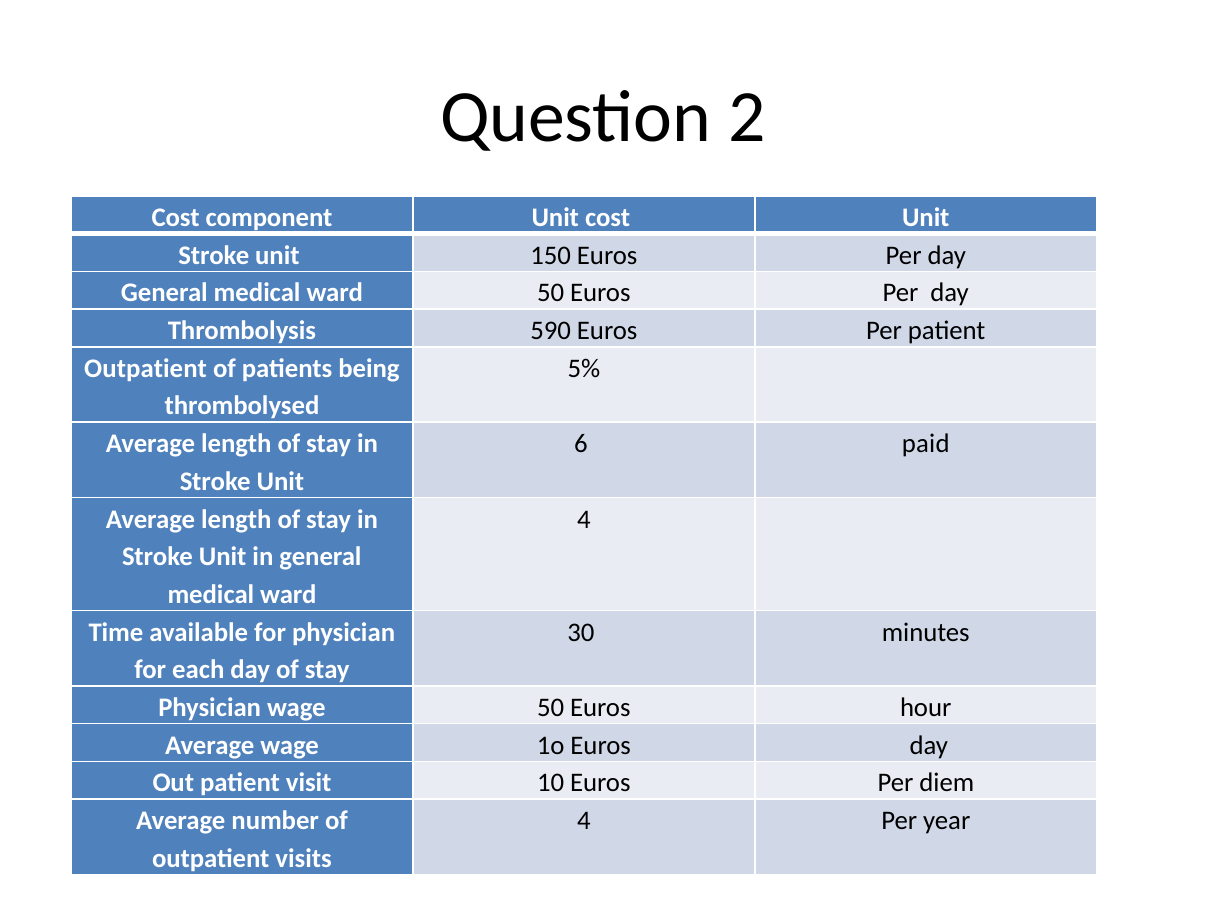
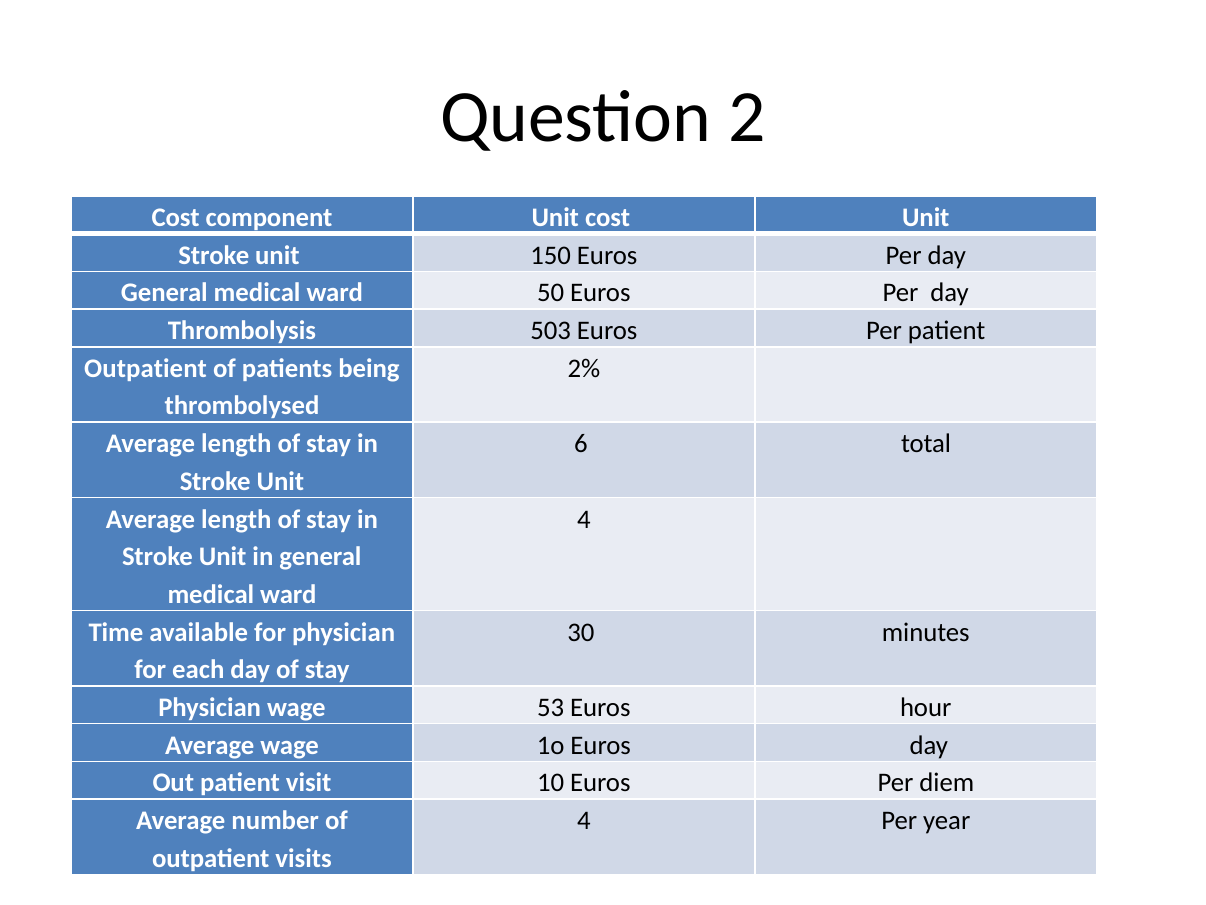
590: 590 -> 503
5%: 5% -> 2%
paid: paid -> total
wage 50: 50 -> 53
